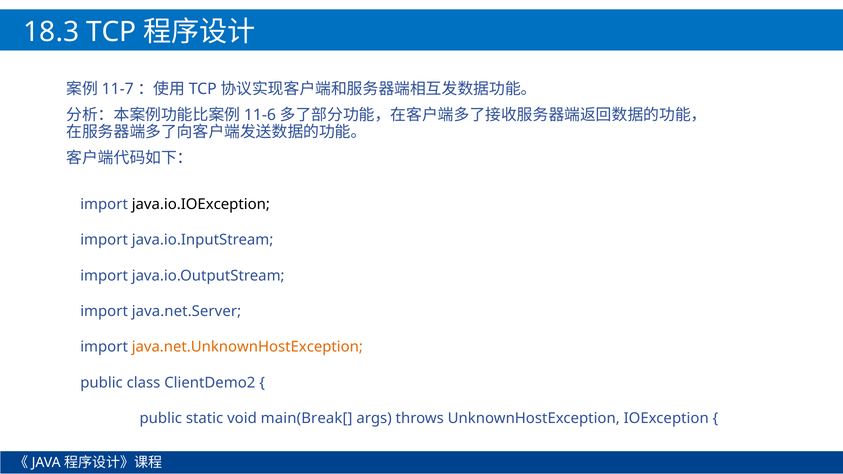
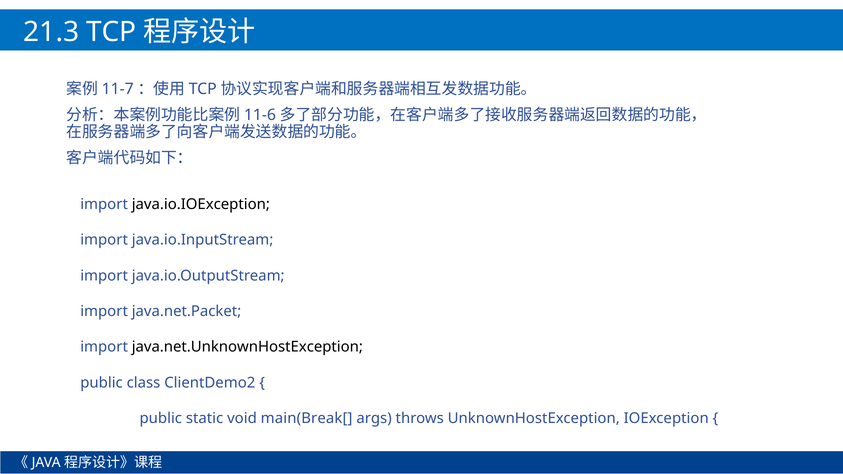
18.3: 18.3 -> 21.3
java.net.Server: java.net.Server -> java.net.Packet
java.net.UnknownHostException colour: orange -> black
